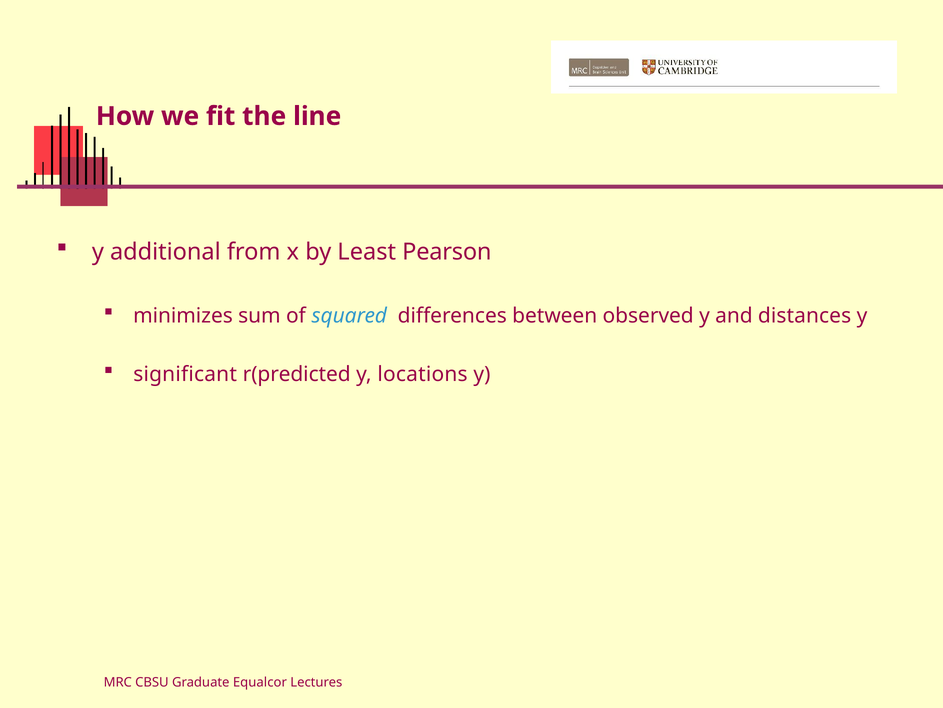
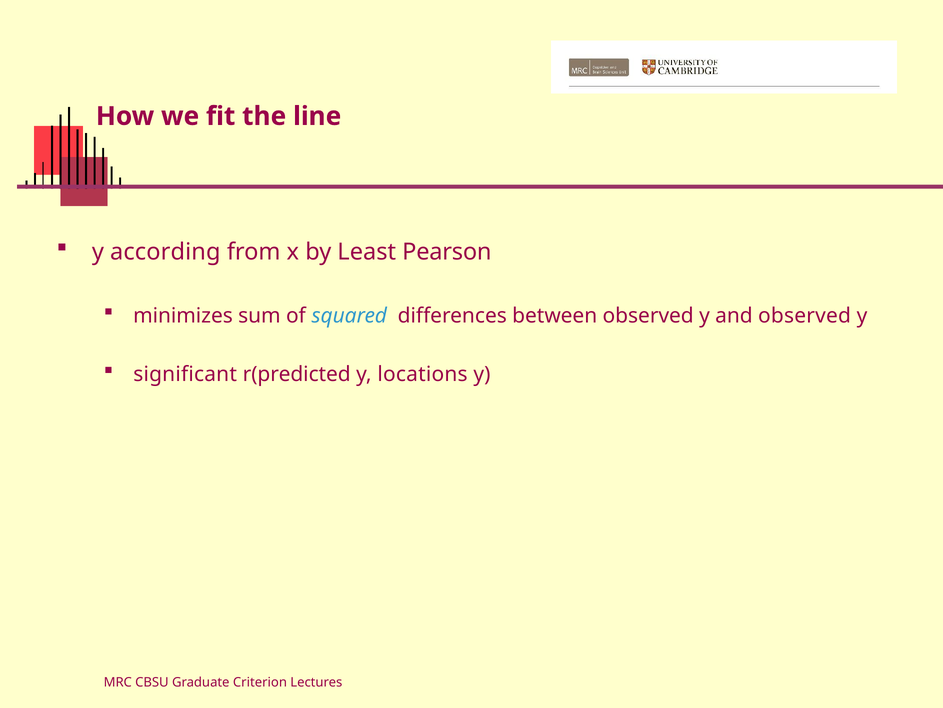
additional: additional -> according
and distances: distances -> observed
Equalcor: Equalcor -> Criterion
